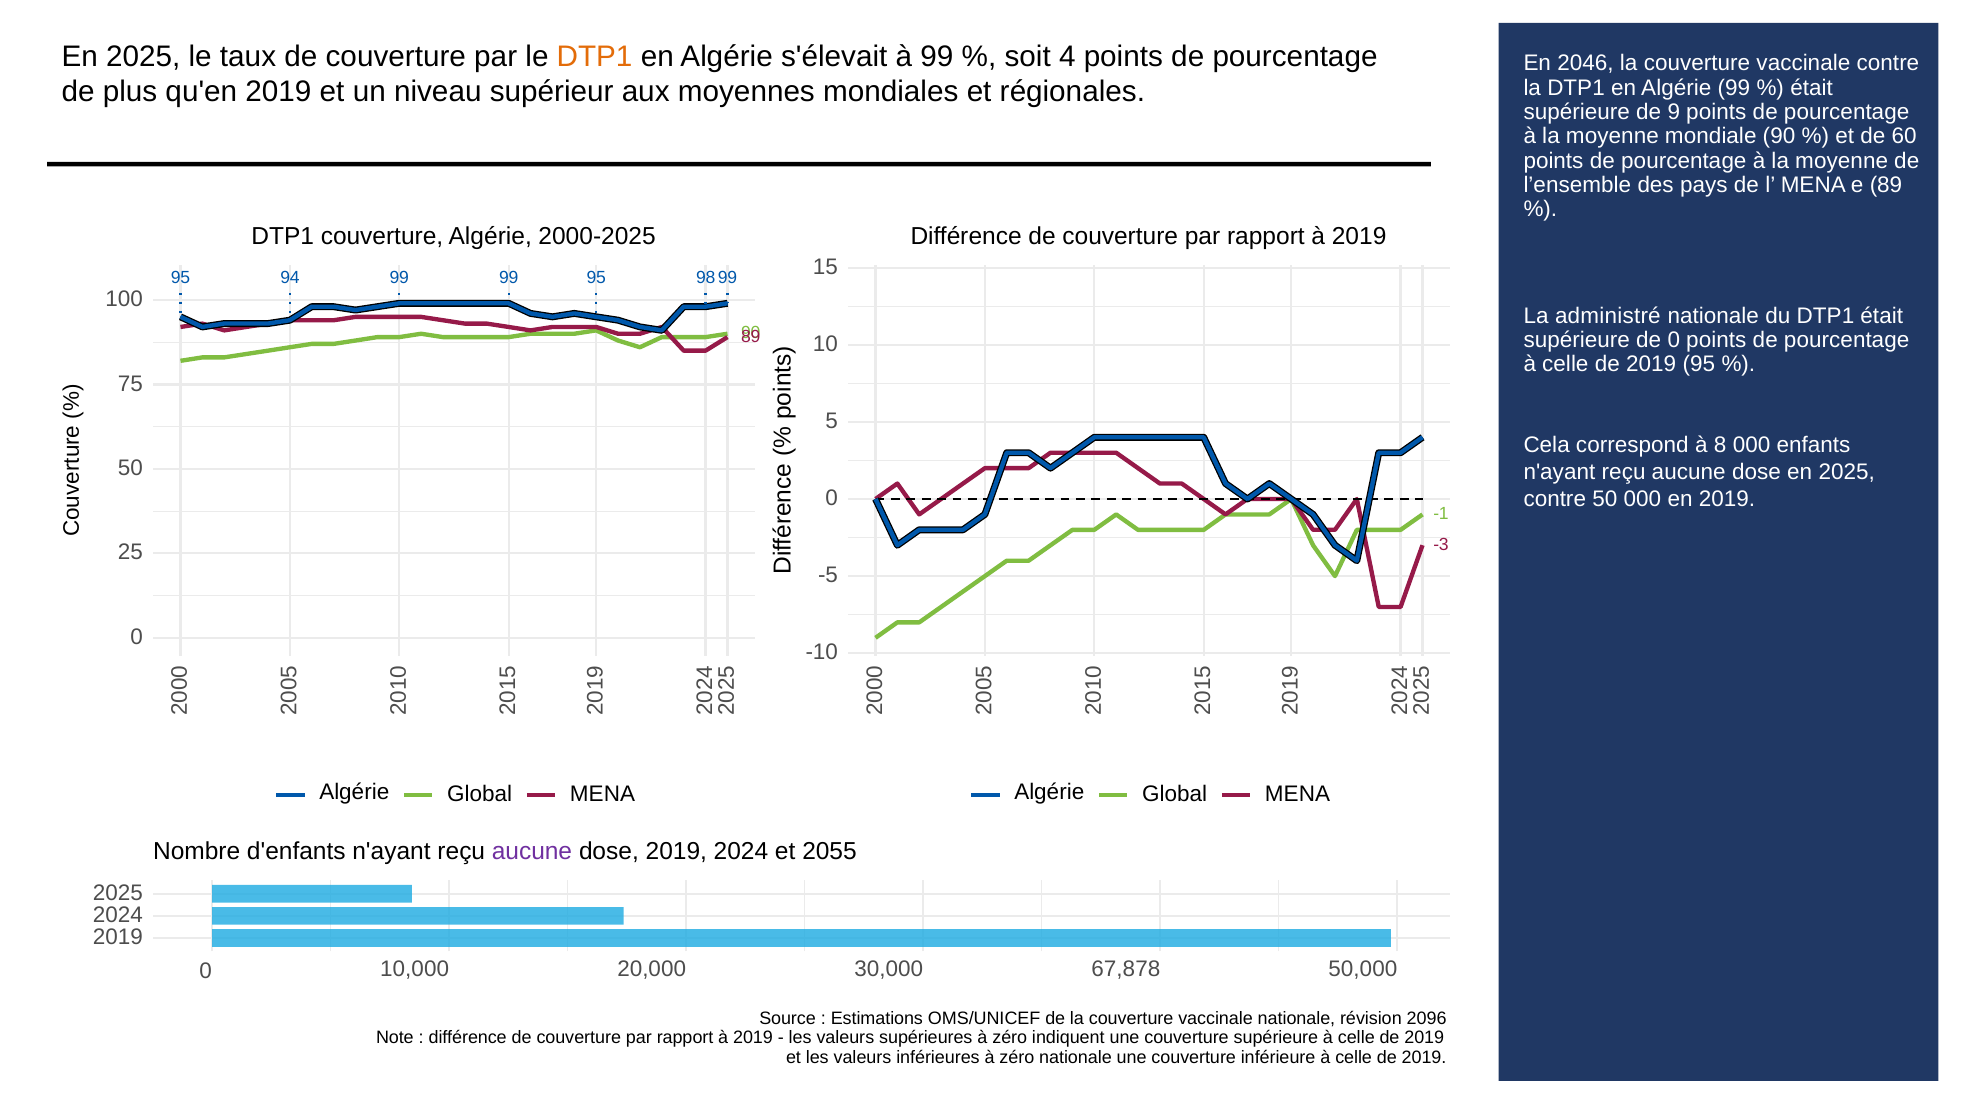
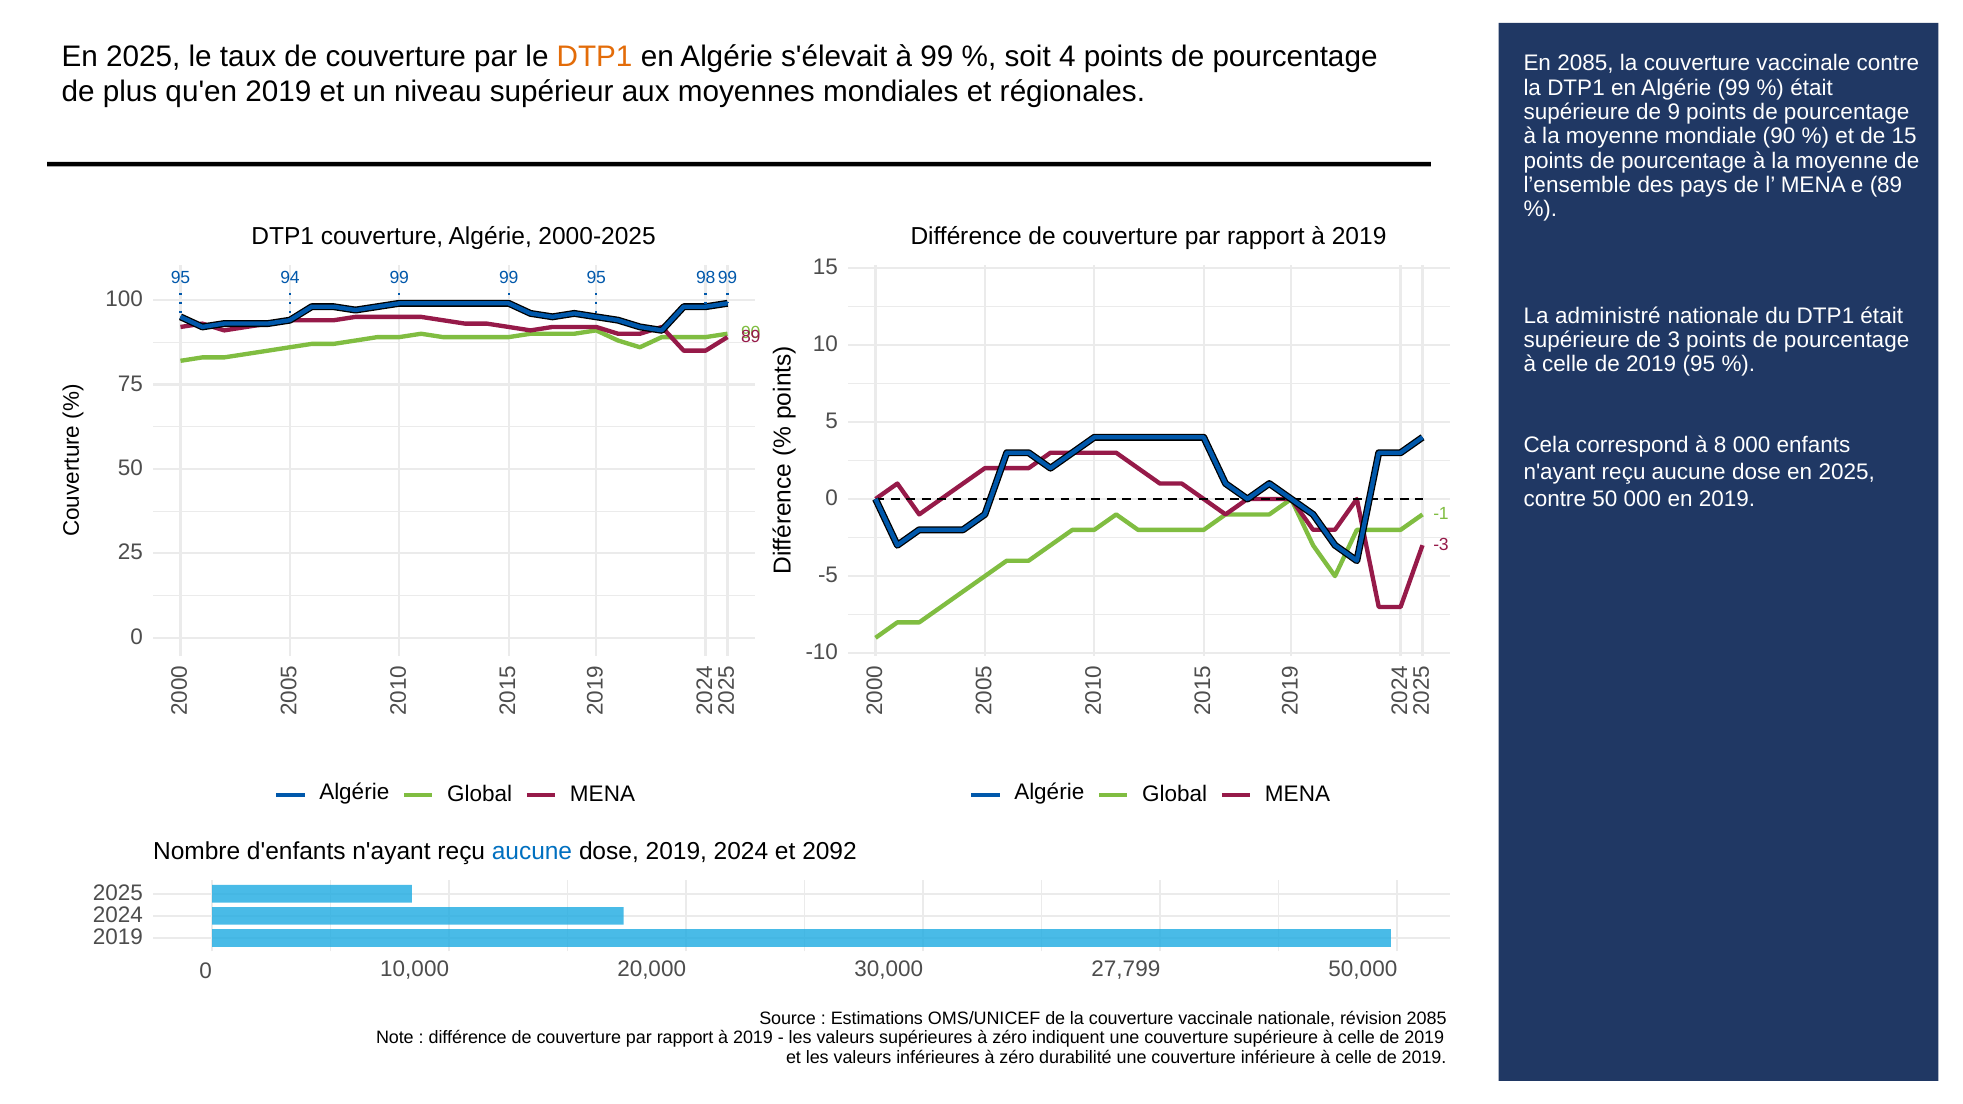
En 2046: 2046 -> 2085
de 60: 60 -> 15
de 0: 0 -> 3
aucune at (532, 852) colour: purple -> blue
2055: 2055 -> 2092
67,878: 67,878 -> 27,799
révision 2096: 2096 -> 2085
zéro nationale: nationale -> durabilité
